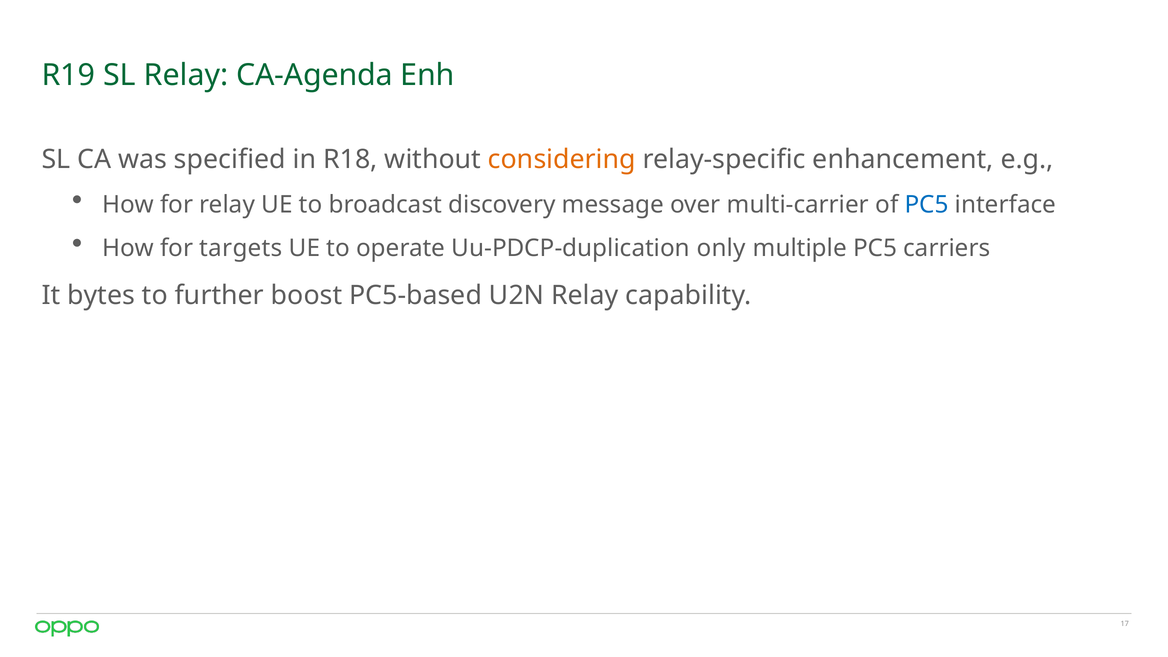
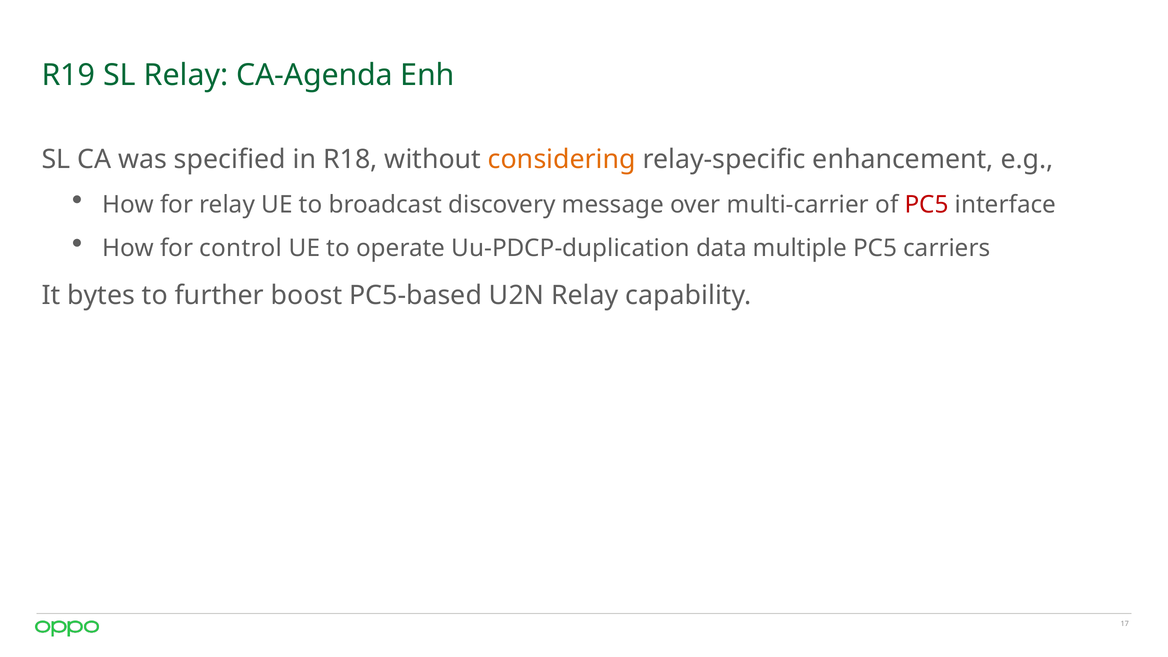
PC5 at (927, 205) colour: blue -> red
targets: targets -> control
only: only -> data
